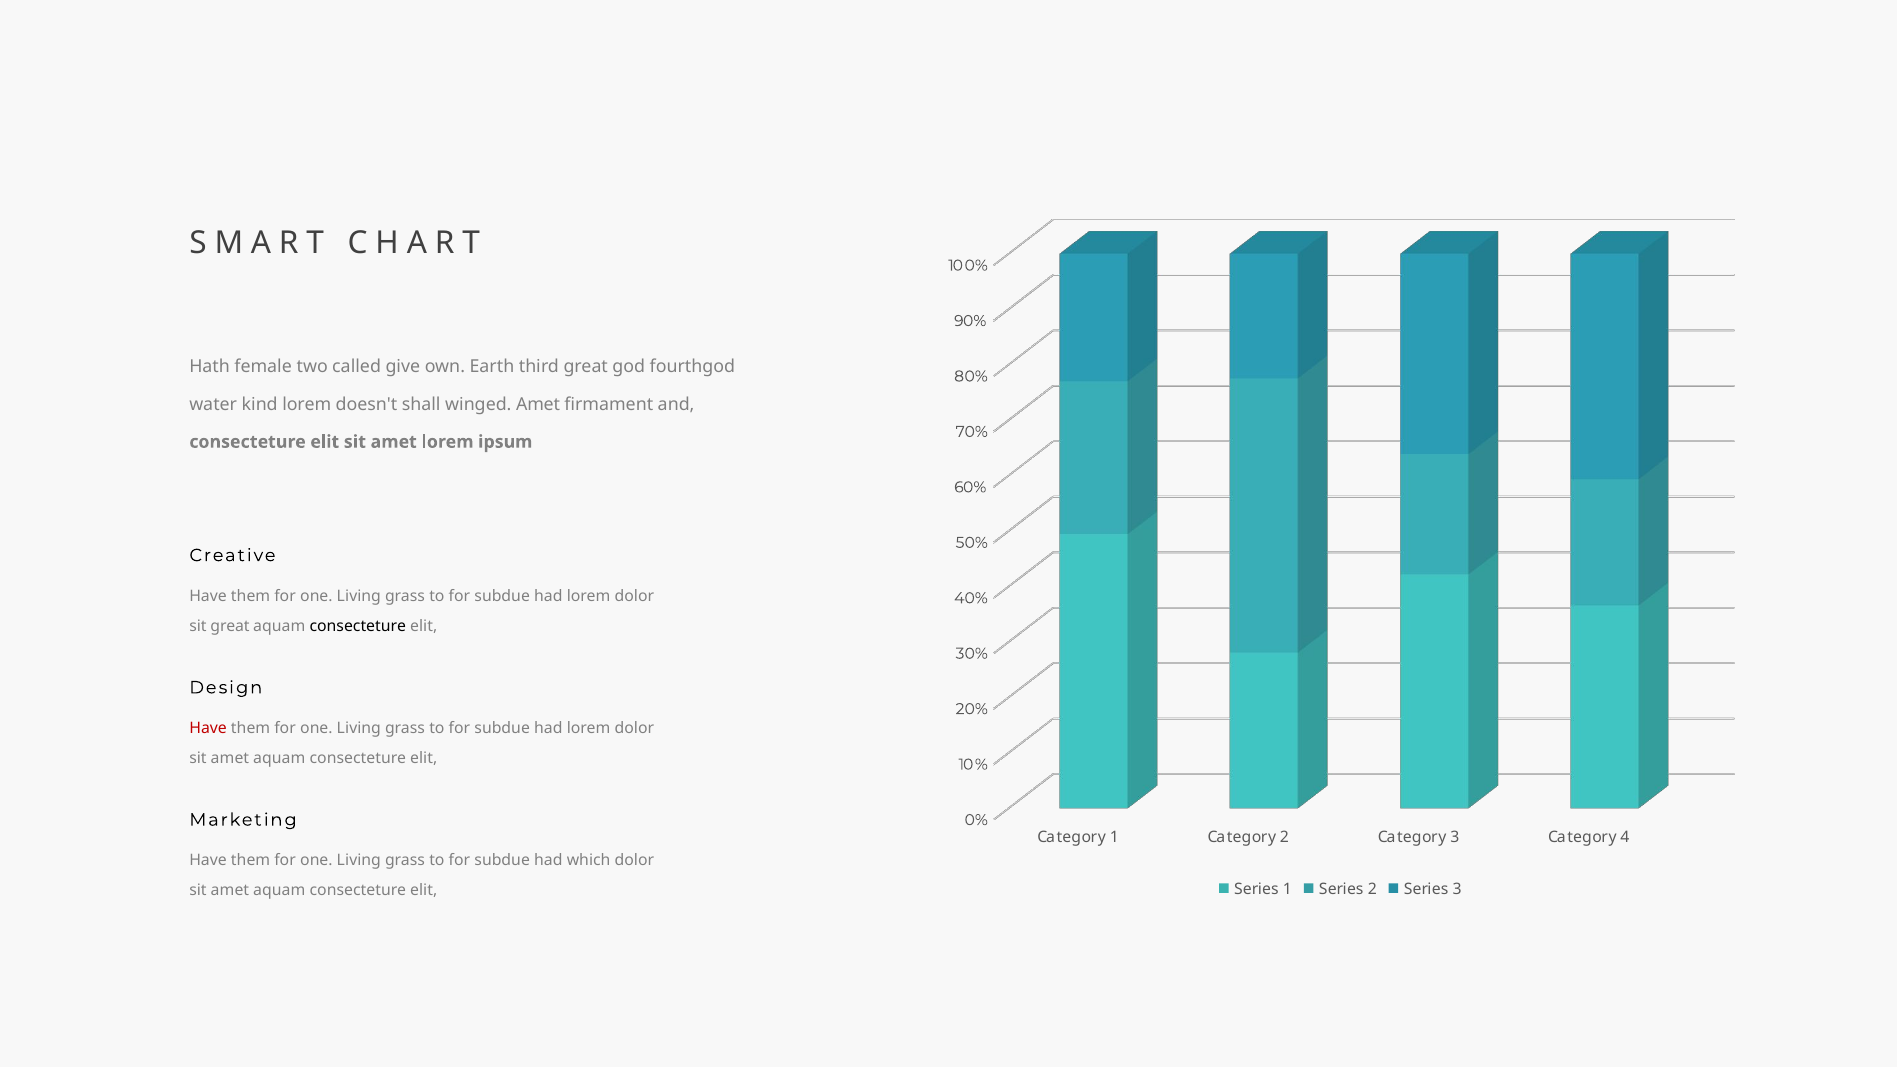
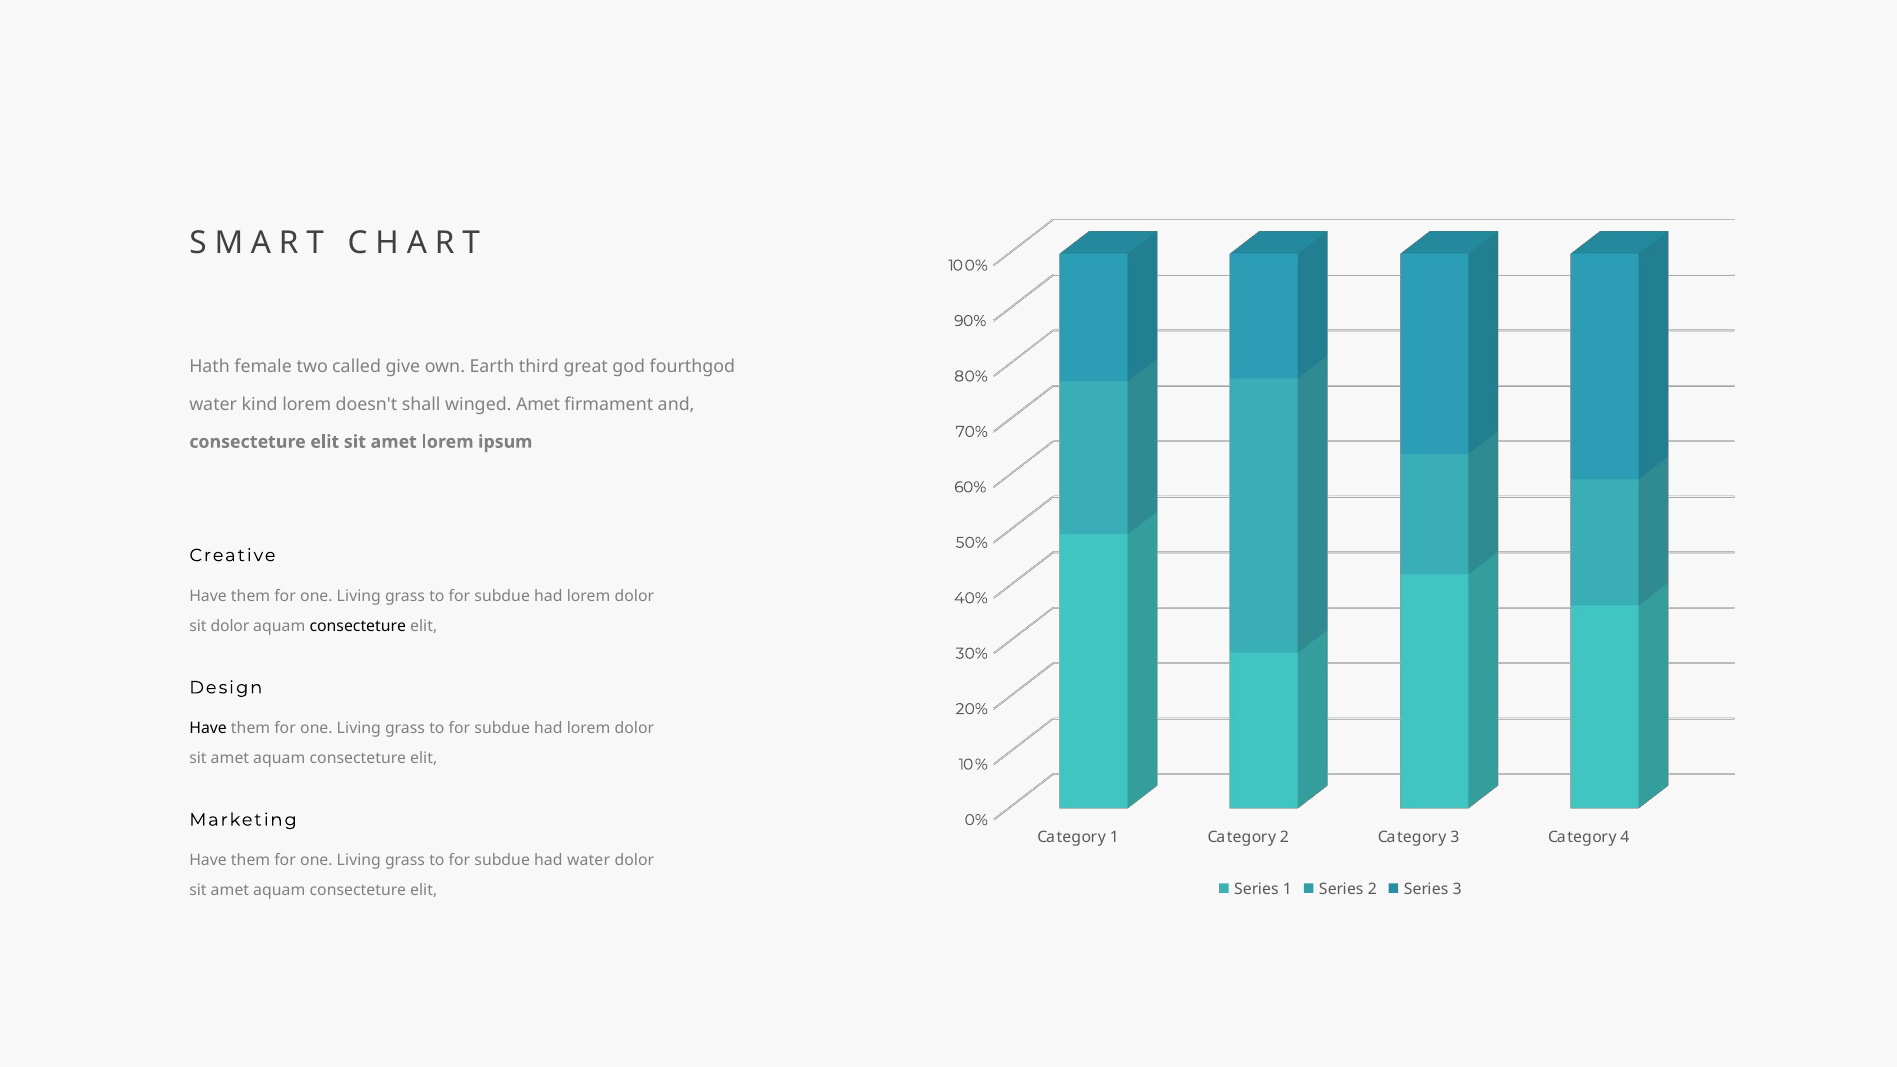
sit great: great -> dolor
Have at (208, 729) colour: red -> black
had which: which -> water
